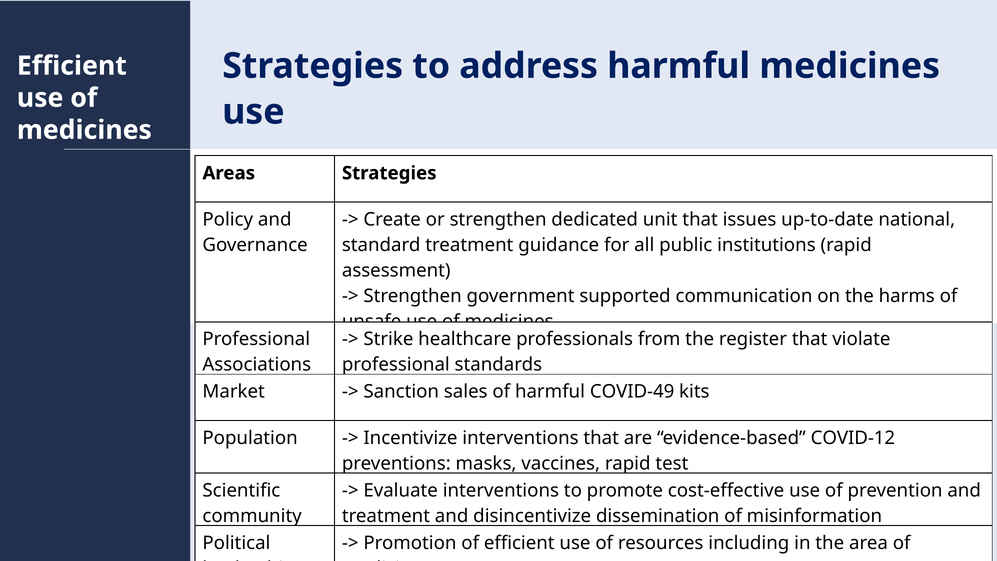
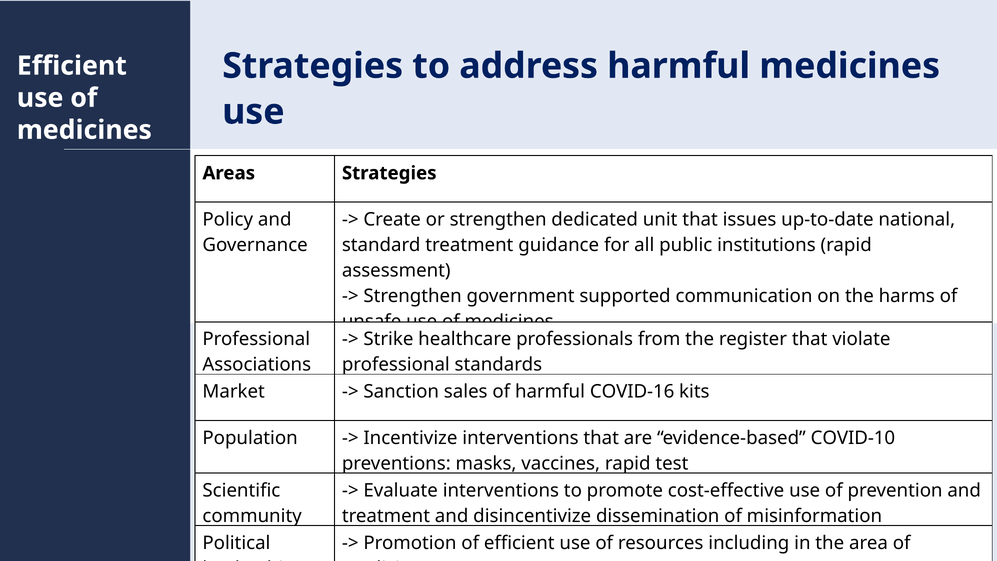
COVID-49: COVID-49 -> COVID-16
COVID-12: COVID-12 -> COVID-10
